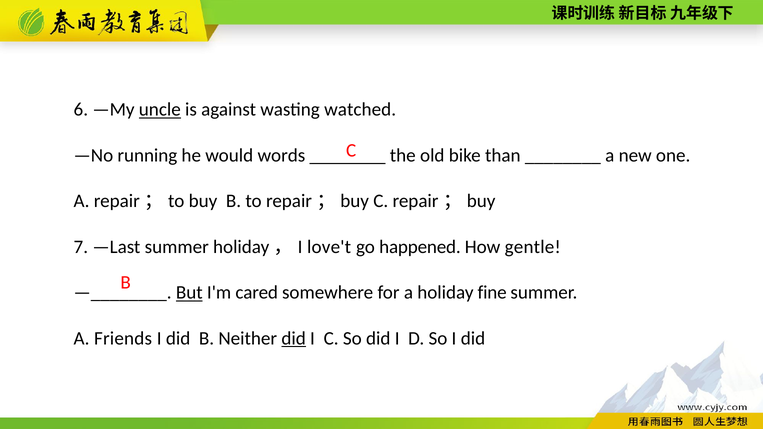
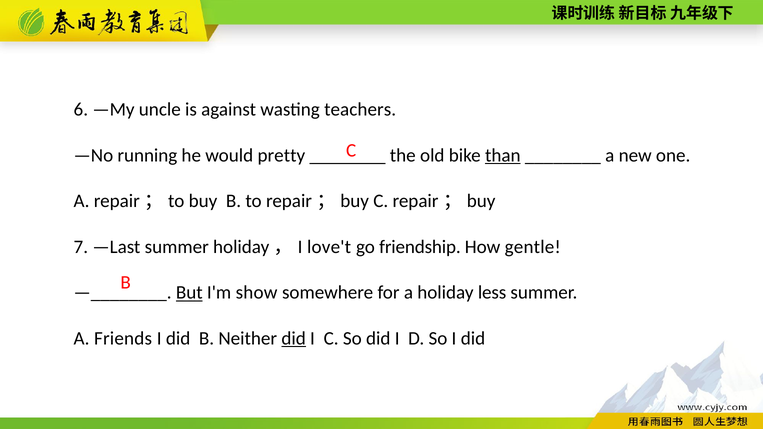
uncle underline: present -> none
watched: watched -> teachers
words: words -> pretty
than underline: none -> present
happened: happened -> friendship
cared: cared -> show
fine: fine -> less
